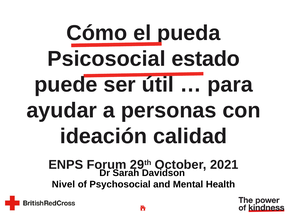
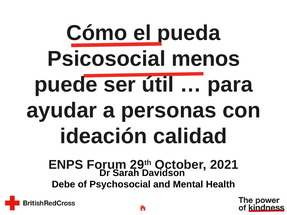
estado: estado -> menos
Nivel: Nivel -> Debe
